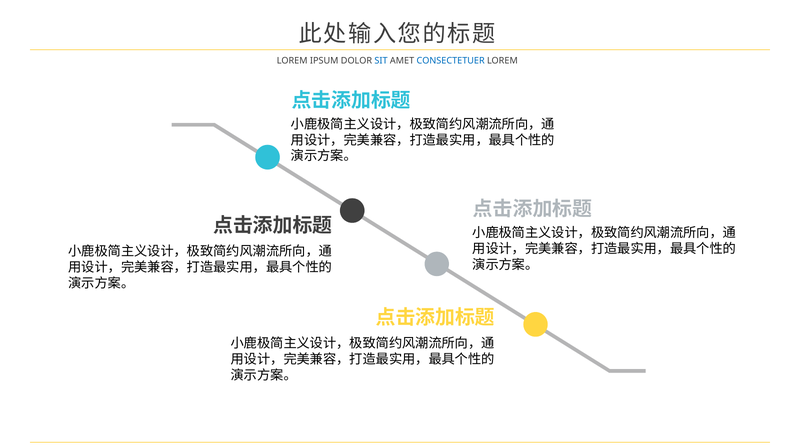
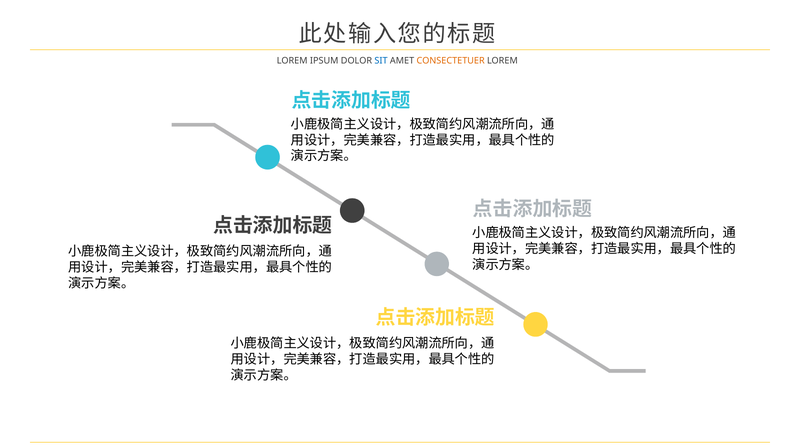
CONSECTETUER colour: blue -> orange
